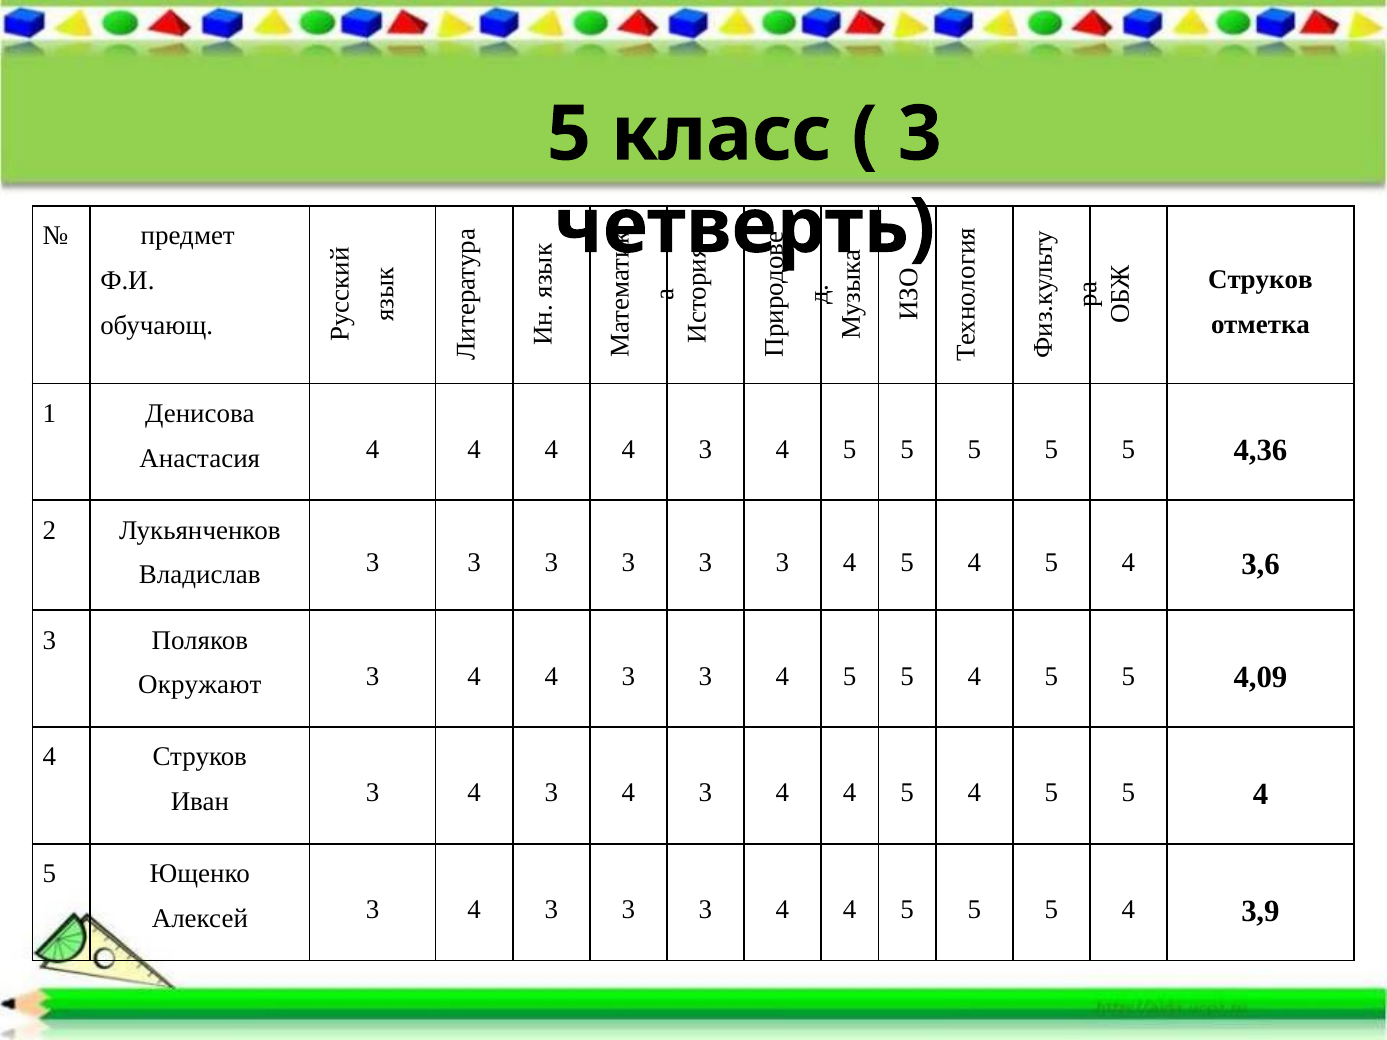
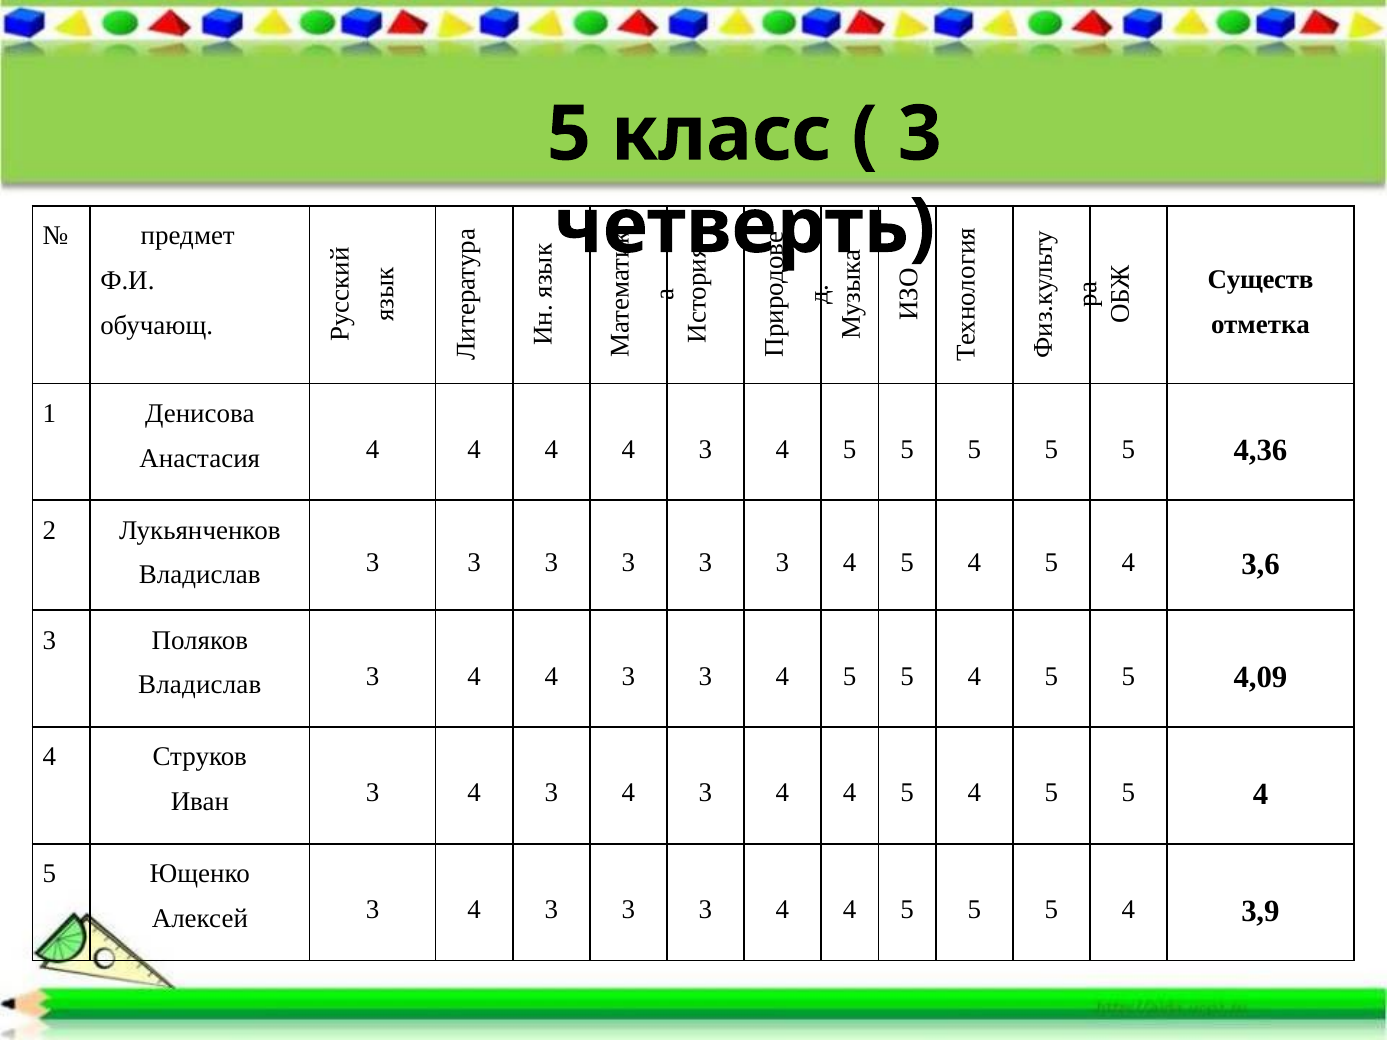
Струков at (1260, 280): Струков -> Существ
Окружают at (200, 685): Окружают -> Владислав
